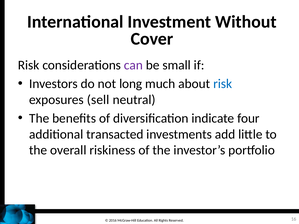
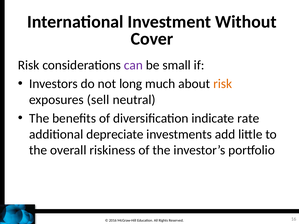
risk at (223, 84) colour: blue -> orange
four: four -> rate
transacted: transacted -> depreciate
